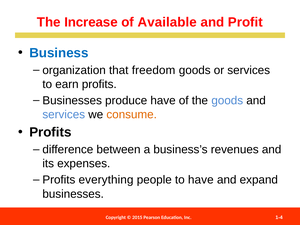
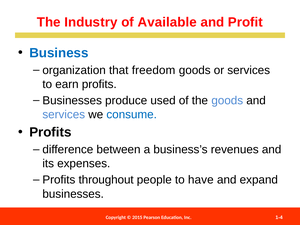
Increase: Increase -> Industry
produce have: have -> used
consume colour: orange -> blue
everything: everything -> throughout
